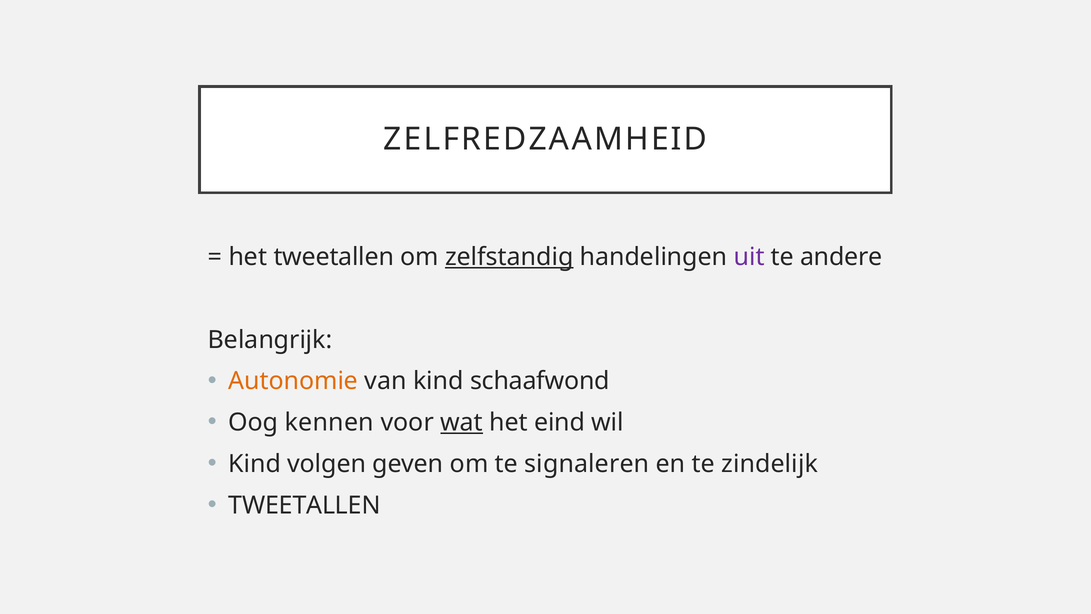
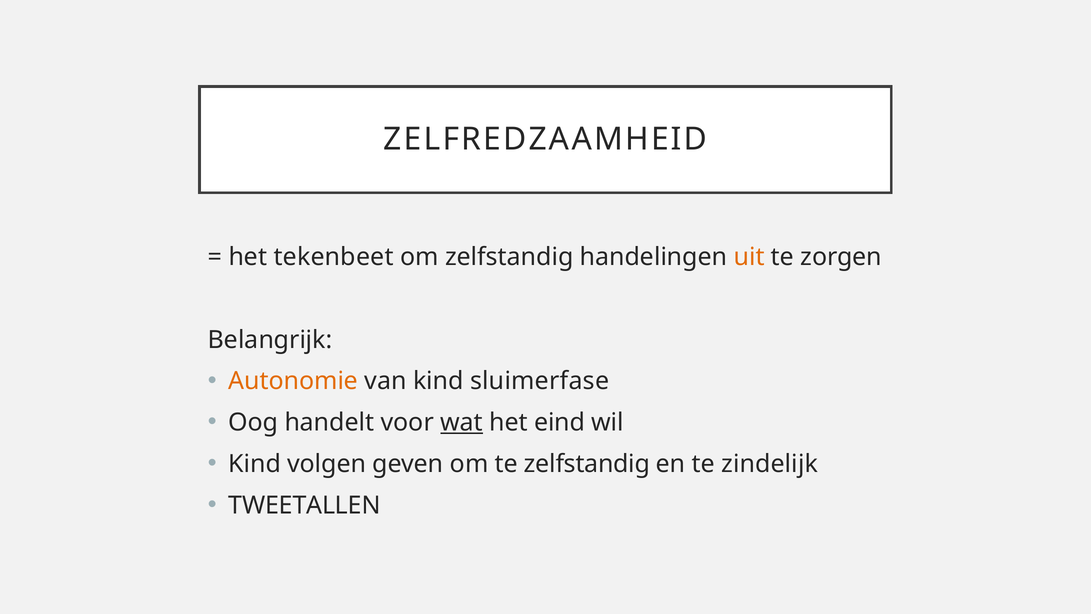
het tweetallen: tweetallen -> tekenbeet
zelfstandig at (509, 257) underline: present -> none
uit colour: purple -> orange
andere: andere -> zorgen
schaafwond: schaafwond -> sluimerfase
kennen: kennen -> handelt
te signaleren: signaleren -> zelfstandig
